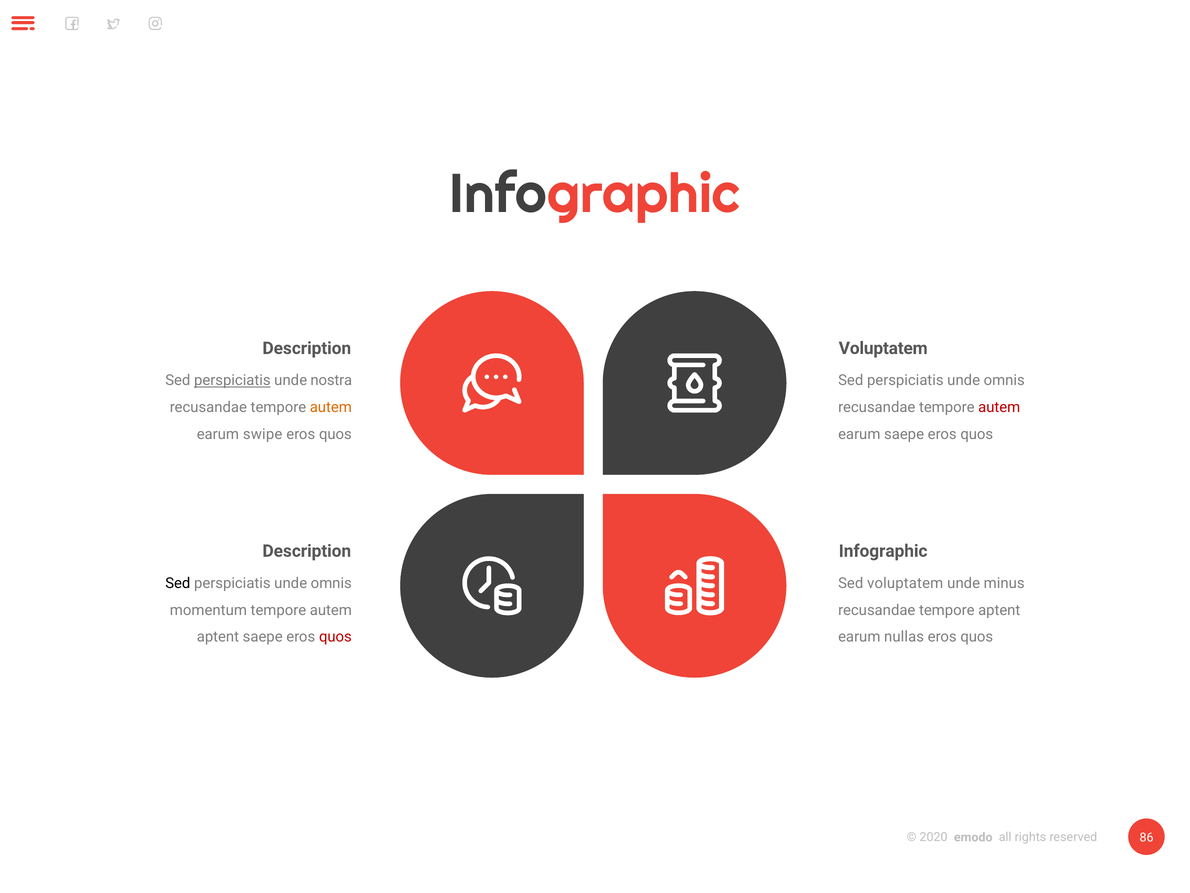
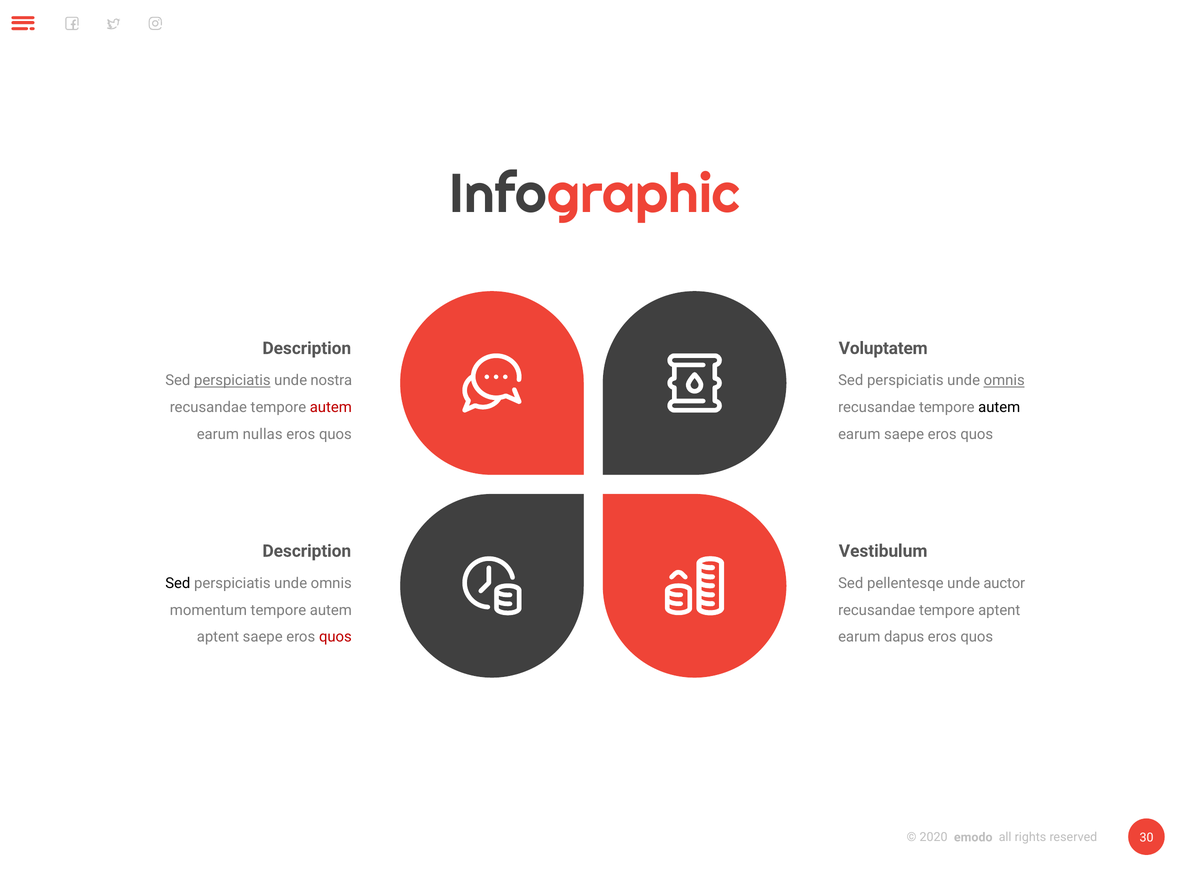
omnis at (1004, 380) underline: none -> present
autem at (331, 407) colour: orange -> red
autem at (999, 407) colour: red -> black
swipe: swipe -> nullas
Infographic at (883, 551): Infographic -> Vestibulum
Sed voluptatem: voluptatem -> pellentesqe
minus: minus -> auctor
nullas: nullas -> dapus
86: 86 -> 30
